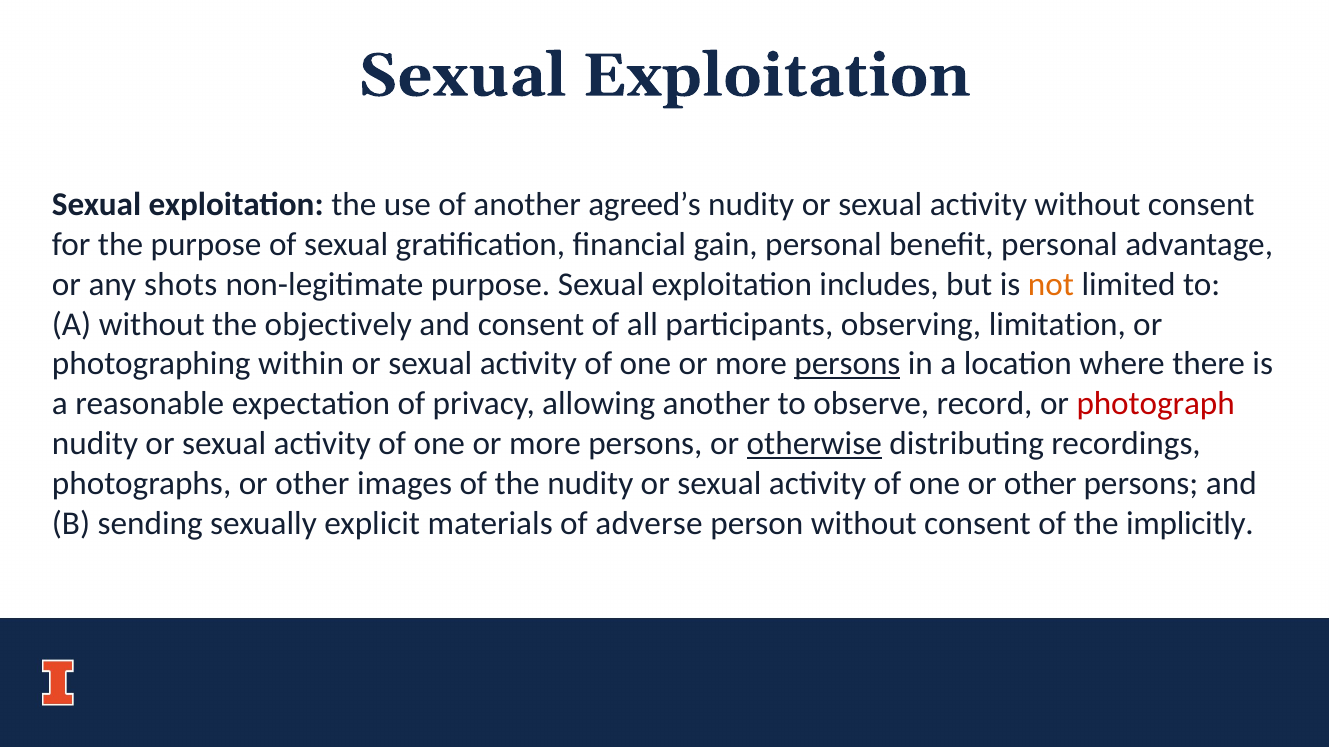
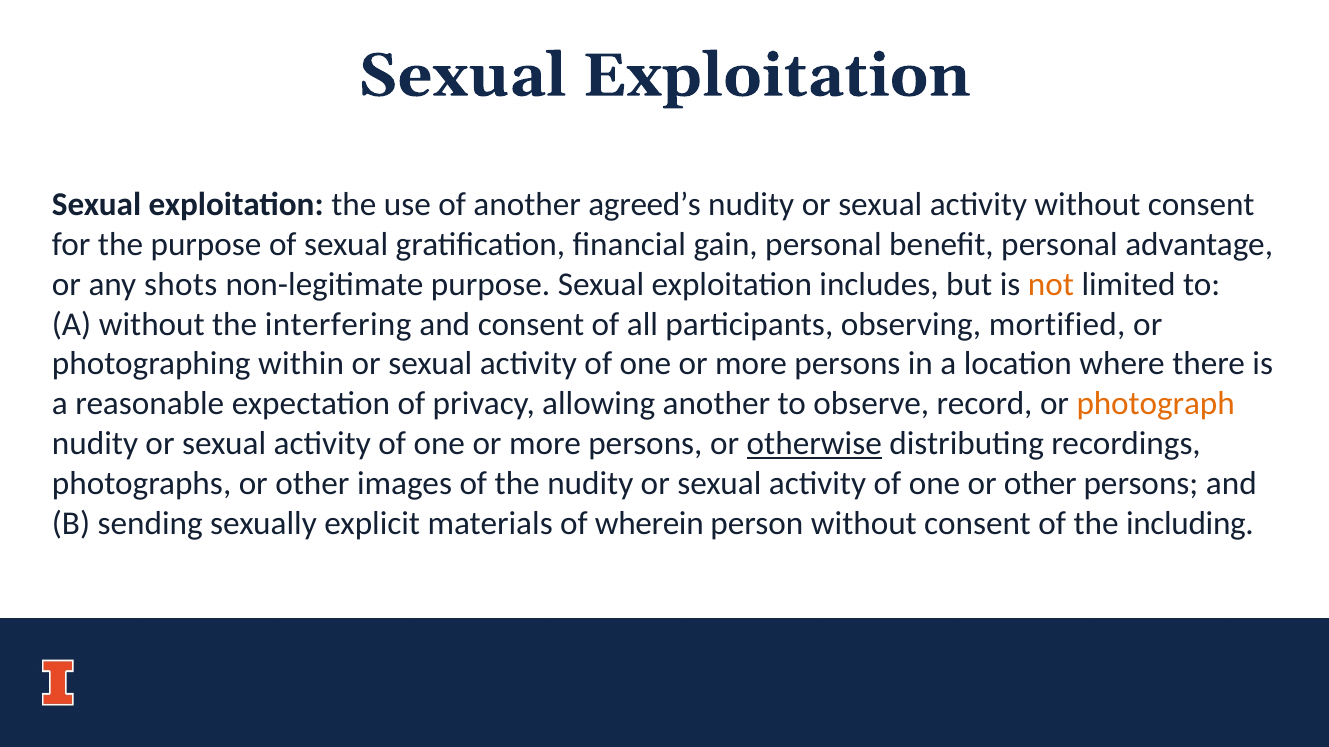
objectively: objectively -> interfering
limitation: limitation -> mortified
persons at (847, 364) underline: present -> none
photograph colour: red -> orange
adverse: adverse -> wherein
implicitly: implicitly -> including
